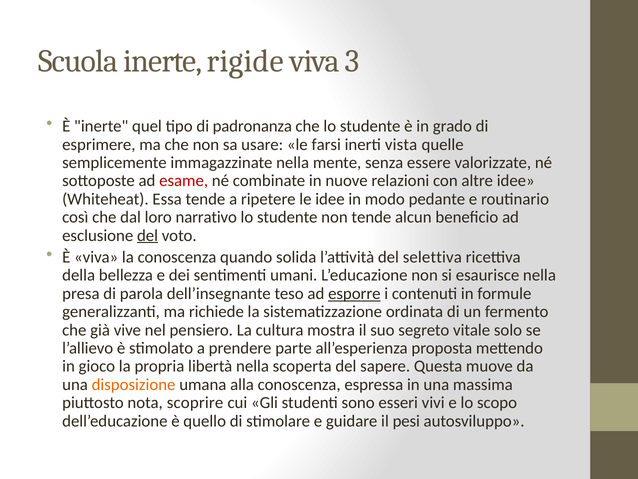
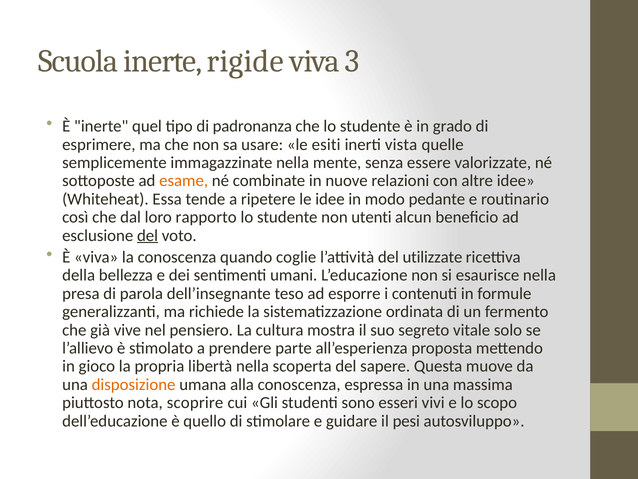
farsi: farsi -> esiti
esame colour: red -> orange
narrativo: narrativo -> rapporto
non tende: tende -> utenti
solida: solida -> coglie
selettiva: selettiva -> utilizzate
esporre underline: present -> none
